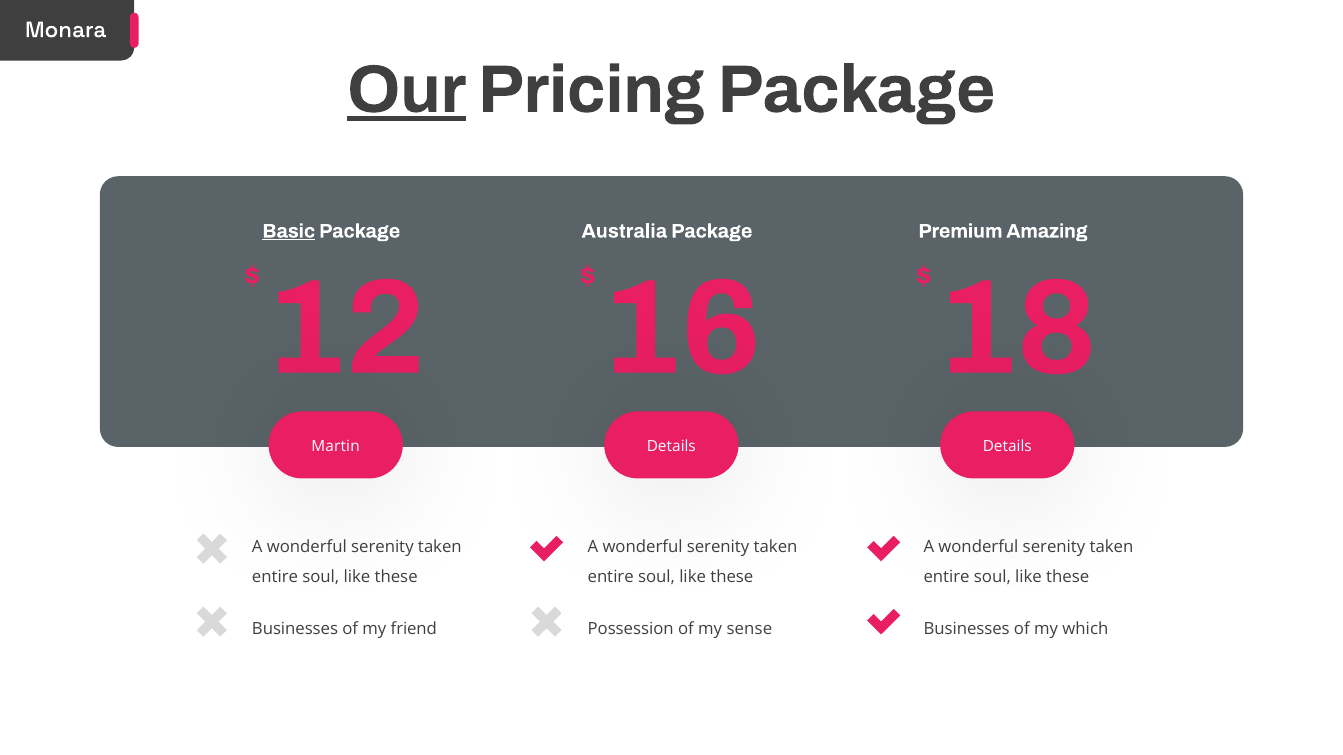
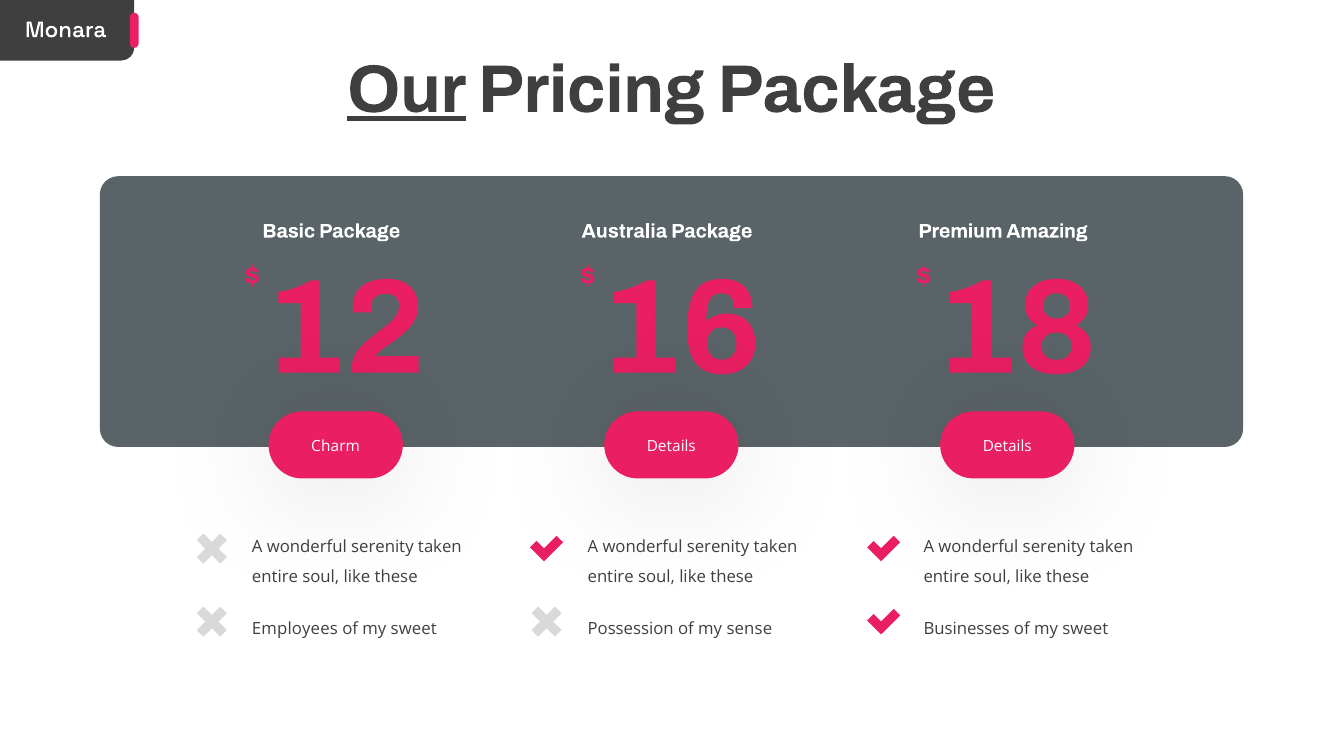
Basic underline: present -> none
Martin: Martin -> Charm
Businesses at (295, 630): Businesses -> Employees
friend at (414, 630): friend -> sweet
which at (1085, 630): which -> sweet
